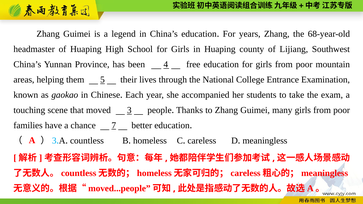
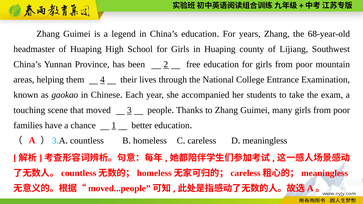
4: 4 -> 2
5: 5 -> 4
7: 7 -> 1
